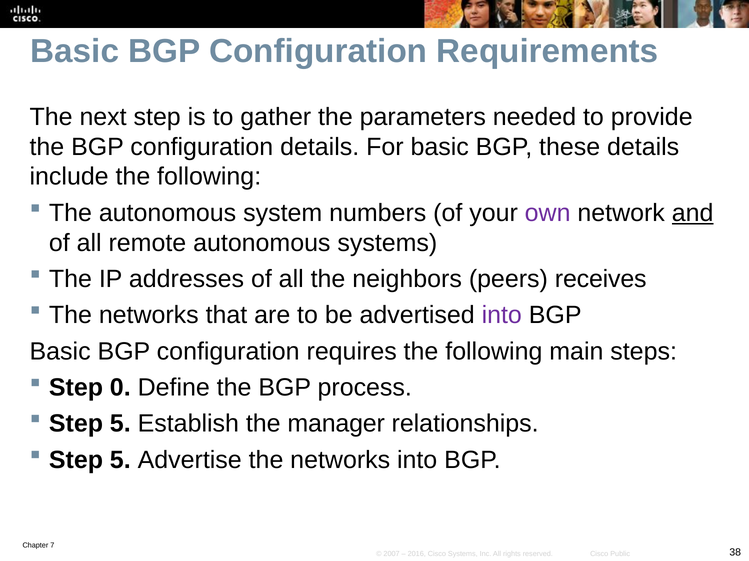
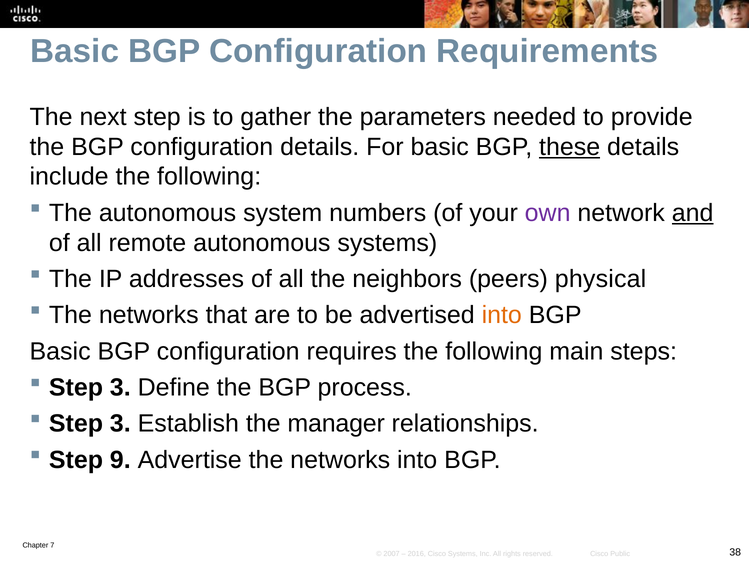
these underline: none -> present
receives: receives -> physical
into at (502, 316) colour: purple -> orange
0 at (120, 388): 0 -> 3
5 at (120, 424): 5 -> 3
5 at (120, 460): 5 -> 9
